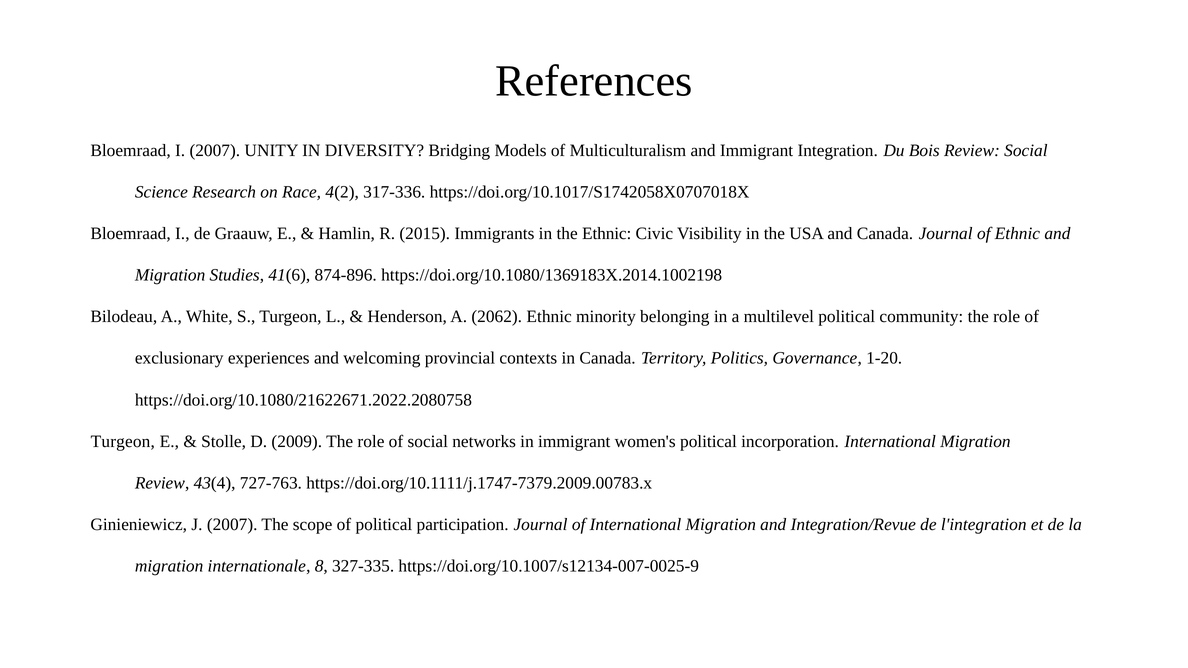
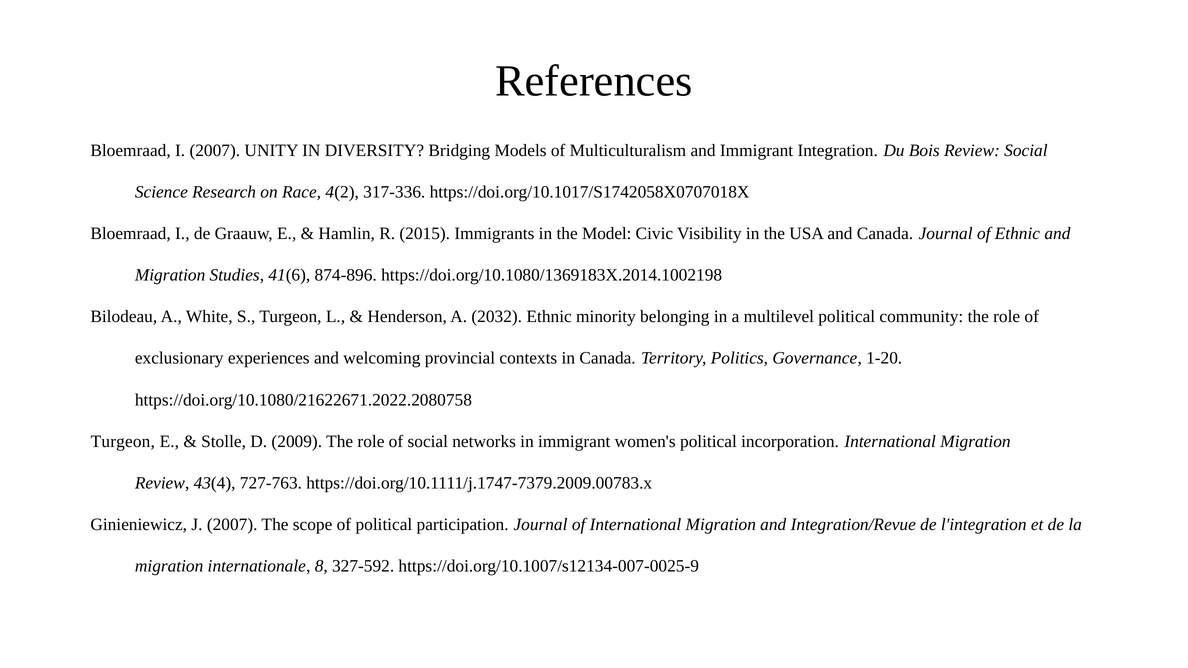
the Ethnic: Ethnic -> Model
2062: 2062 -> 2032
327-335: 327-335 -> 327-592
